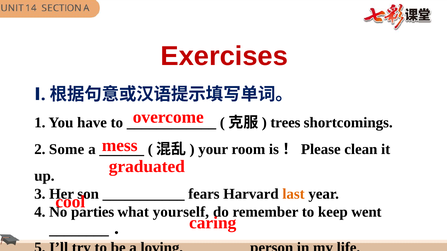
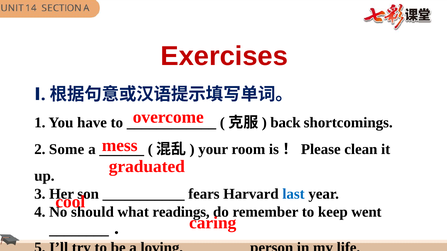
trees: trees -> back
last colour: orange -> blue
parties: parties -> should
yourself: yourself -> readings
